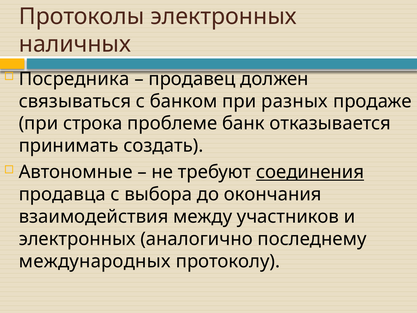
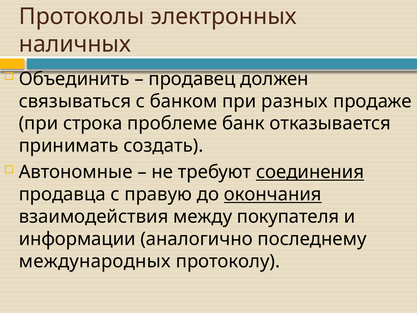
Посредника: Посредника -> Объединить
выбора: выбора -> правую
окончания underline: none -> present
участников: участников -> покупателя
электронных at (77, 239): электронных -> информации
